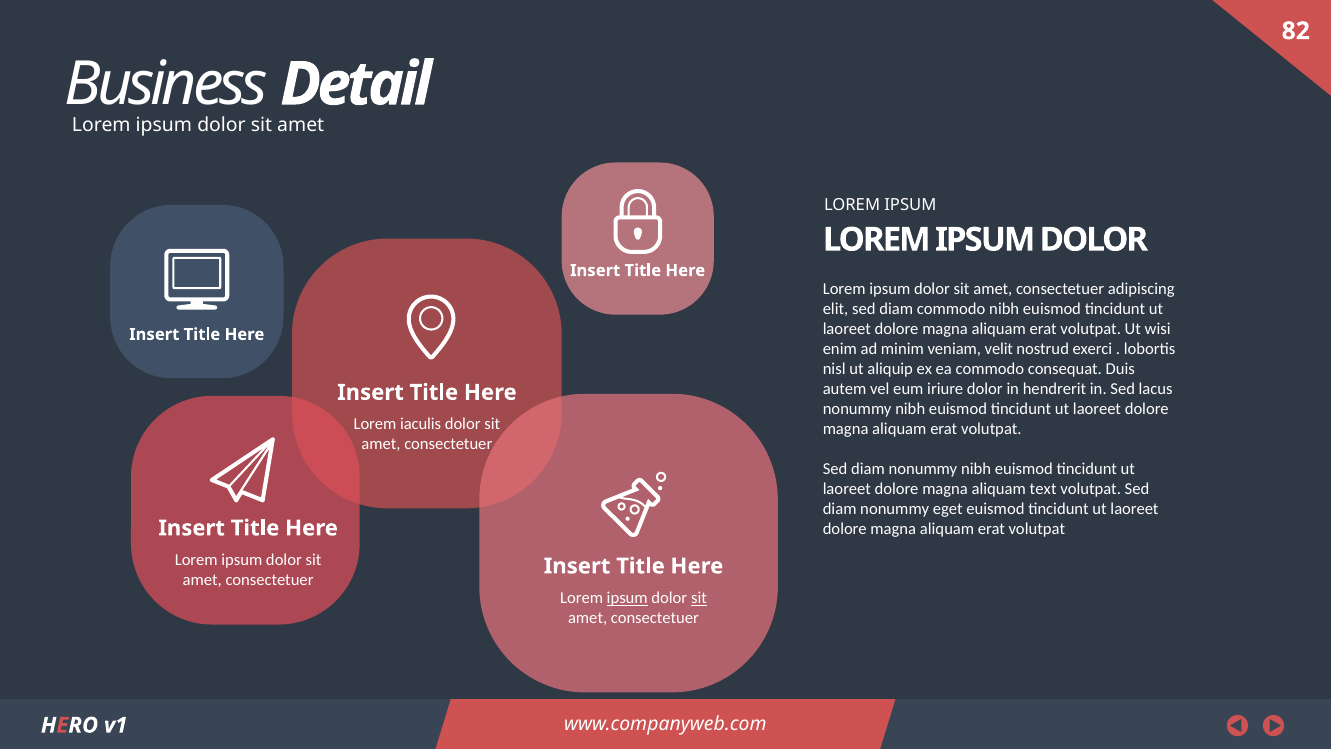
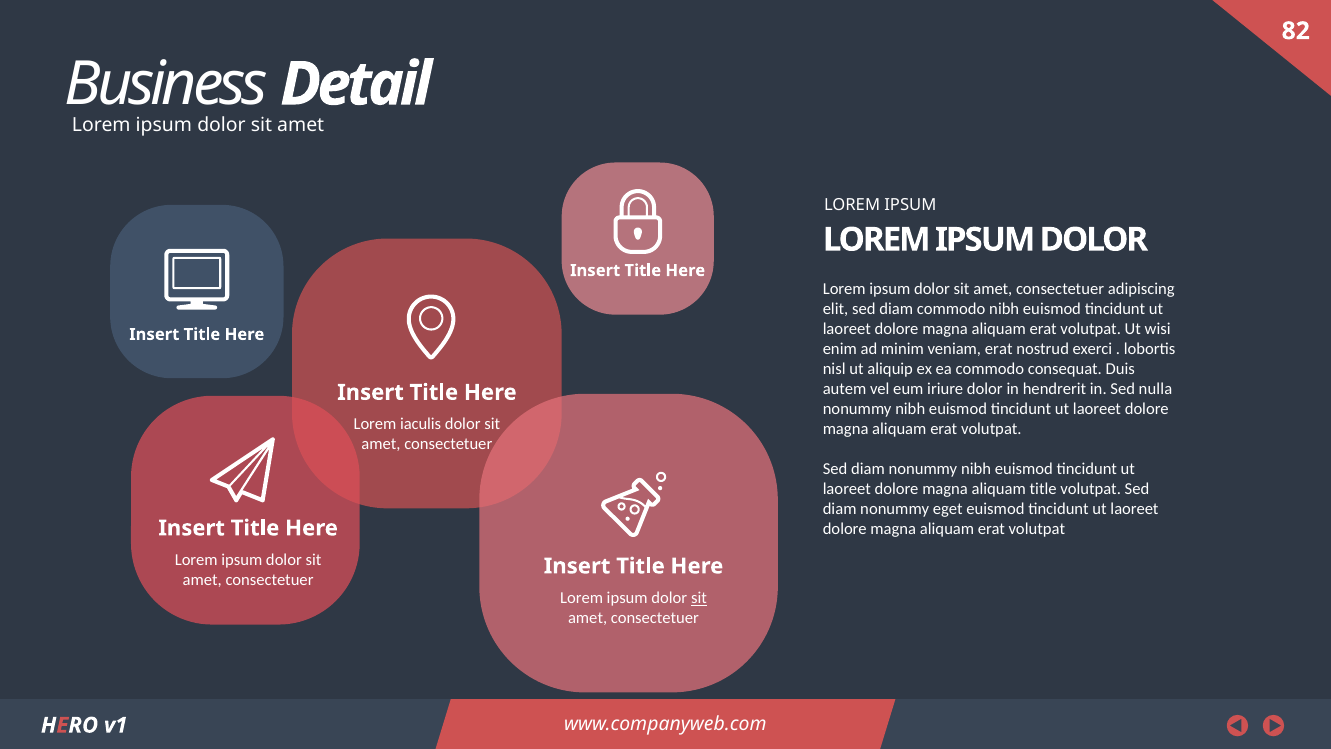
veniam velit: velit -> erat
lacus: lacus -> nulla
aliquam text: text -> title
ipsum at (627, 598) underline: present -> none
